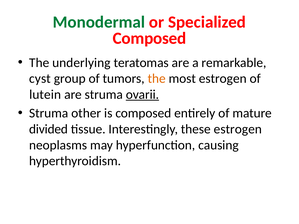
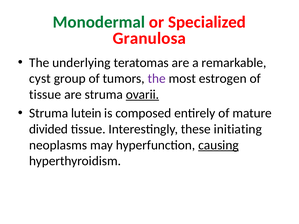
Composed at (150, 38): Composed -> Granulosa
the at (157, 79) colour: orange -> purple
lutein at (45, 95): lutein -> tissue
other: other -> lutein
these estrogen: estrogen -> initiating
causing underline: none -> present
